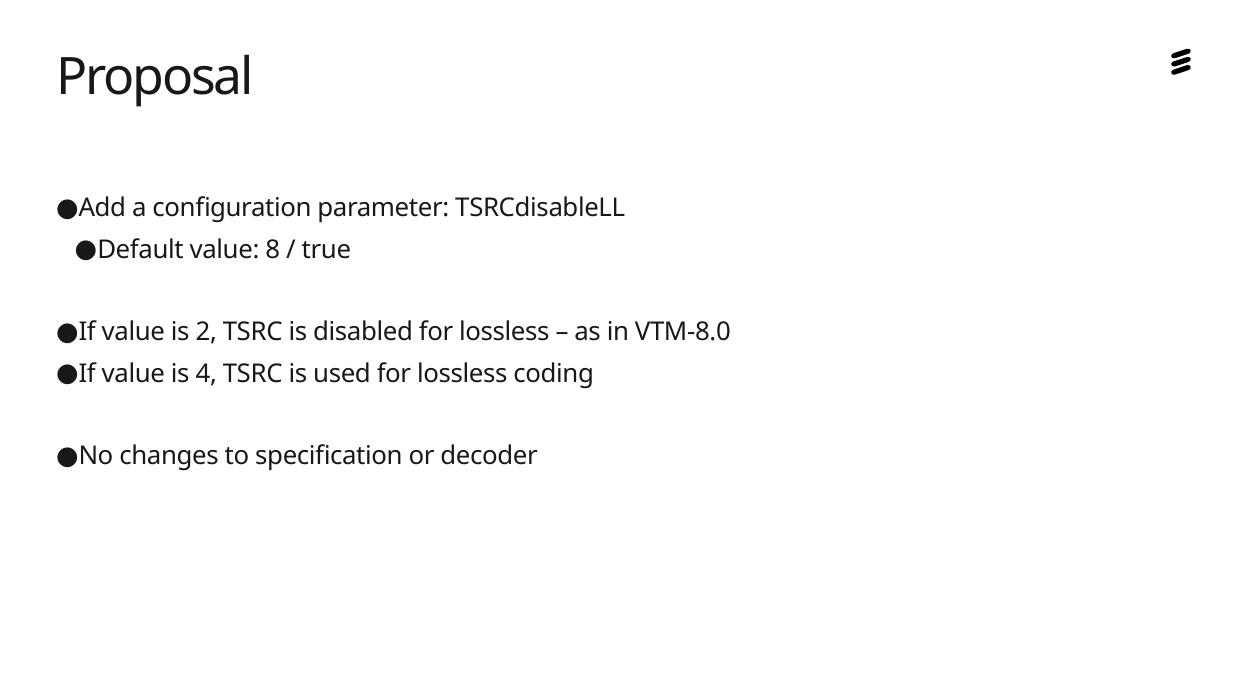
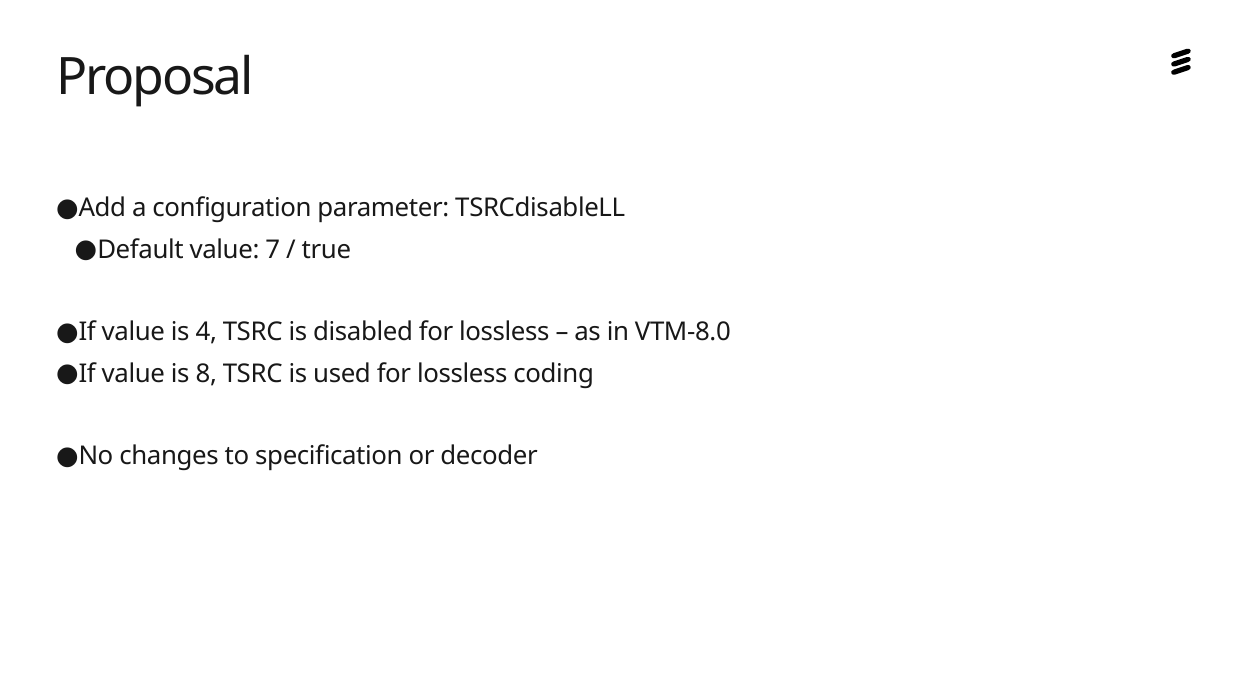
8: 8 -> 7
2: 2 -> 4
4: 4 -> 8
